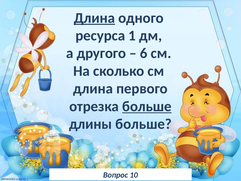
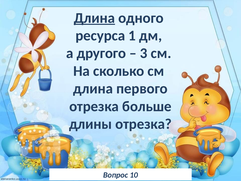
6: 6 -> 3
больше at (147, 106) underline: present -> none
длины больше: больше -> отрезка
